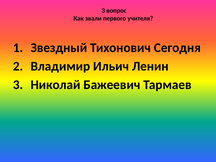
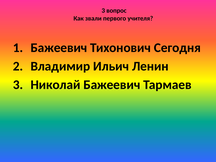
Звездный at (59, 48): Звездный -> Бажеевич
